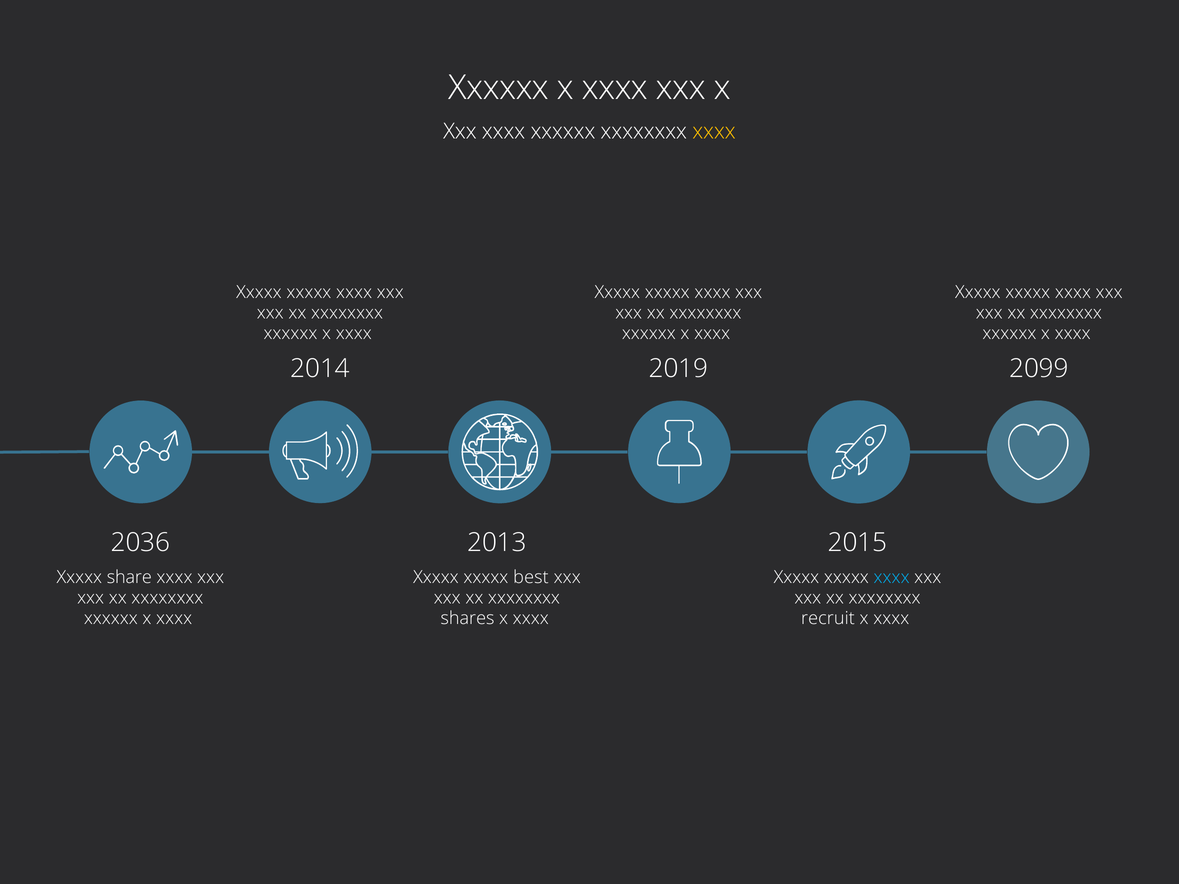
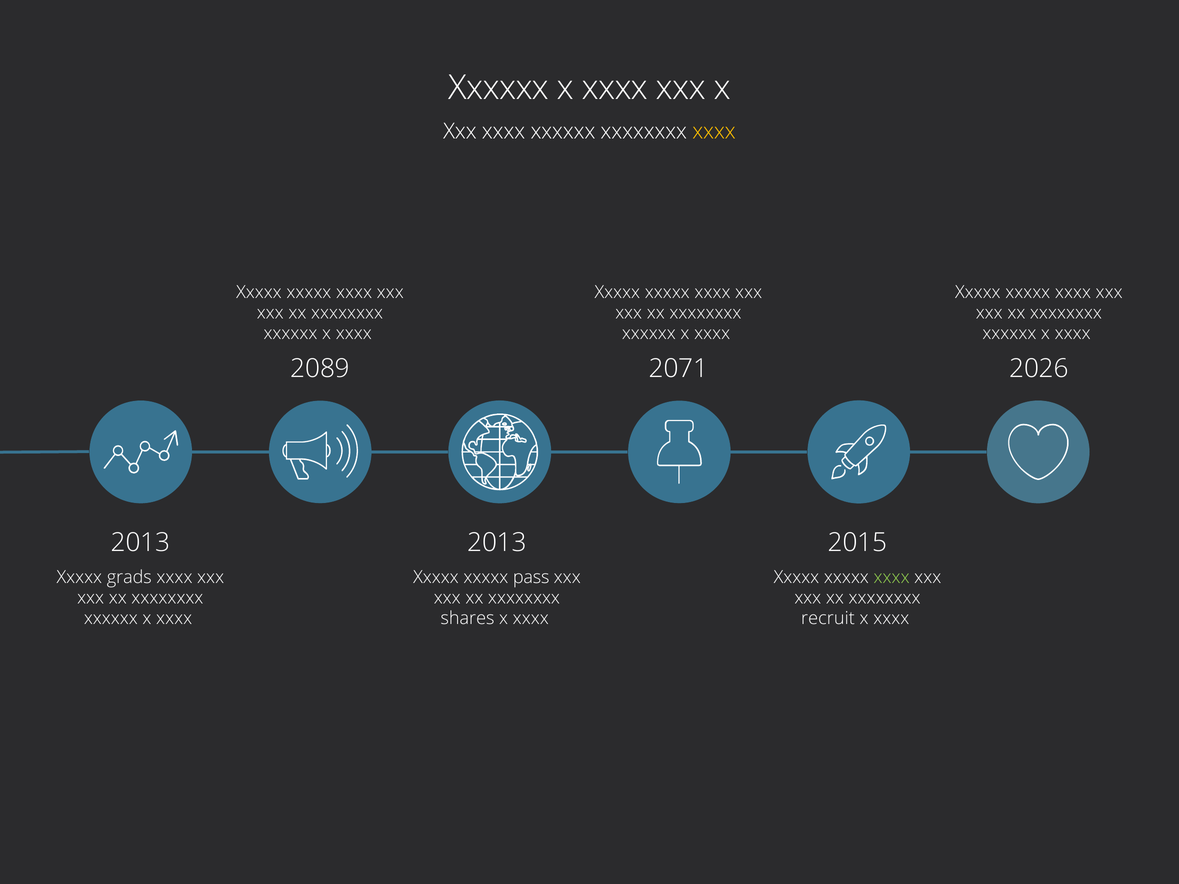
2014: 2014 -> 2089
2019: 2019 -> 2071
2099: 2099 -> 2026
2036 at (140, 543): 2036 -> 2013
share: share -> grads
best: best -> pass
xxxx at (892, 577) colour: light blue -> light green
